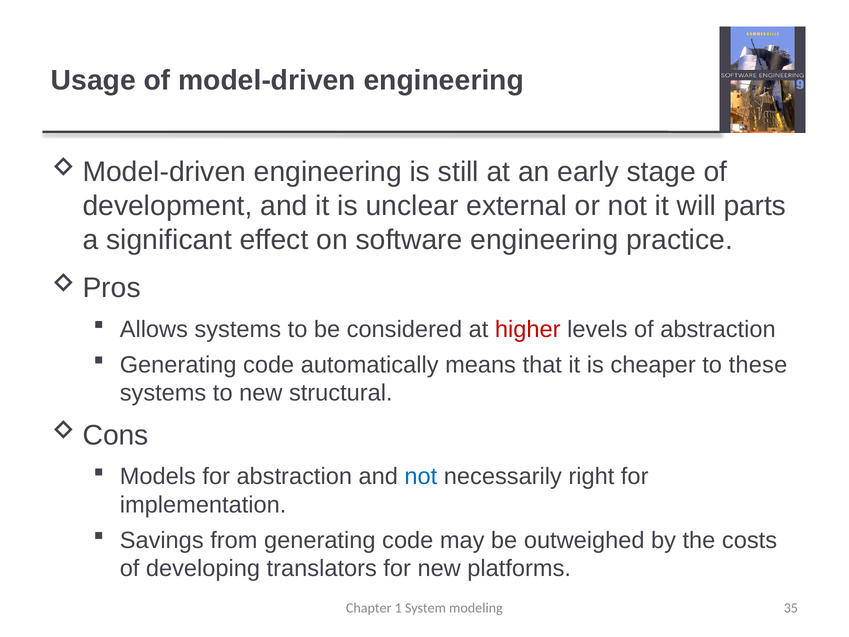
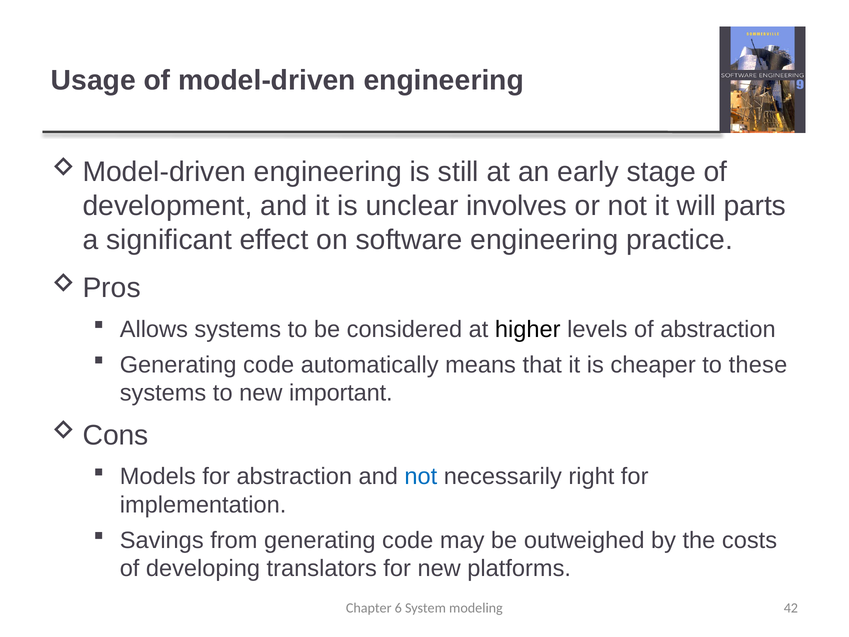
external: external -> involves
higher colour: red -> black
structural: structural -> important
1: 1 -> 6
35: 35 -> 42
